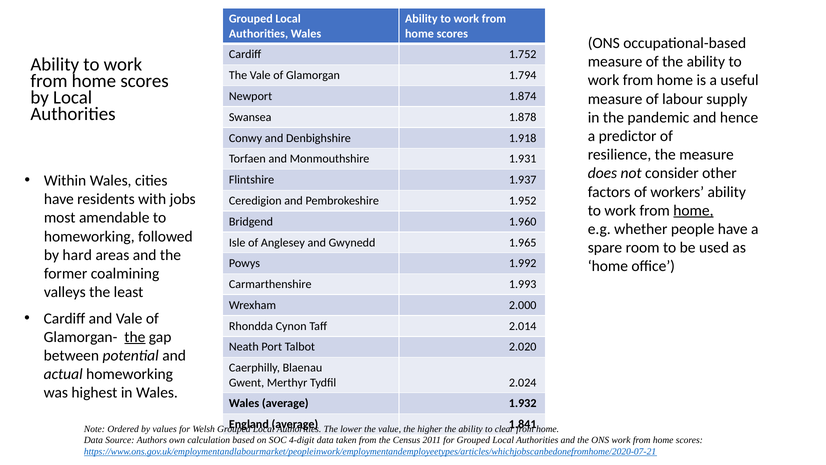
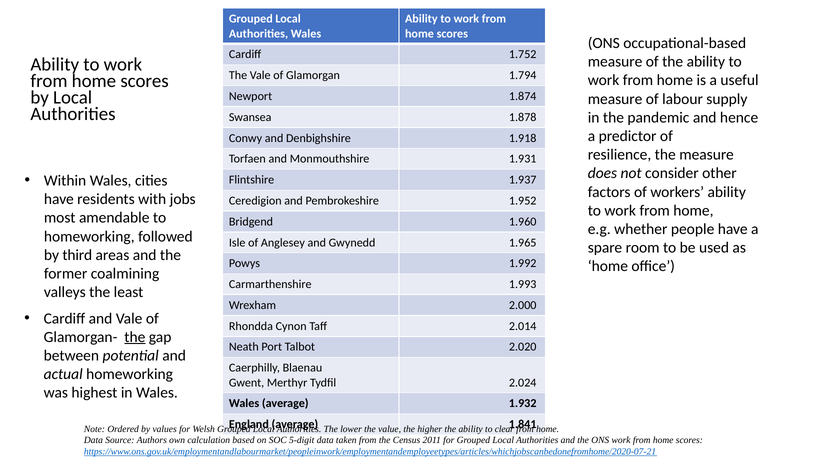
home at (693, 210) underline: present -> none
hard: hard -> third
4-digit: 4-digit -> 5-digit
